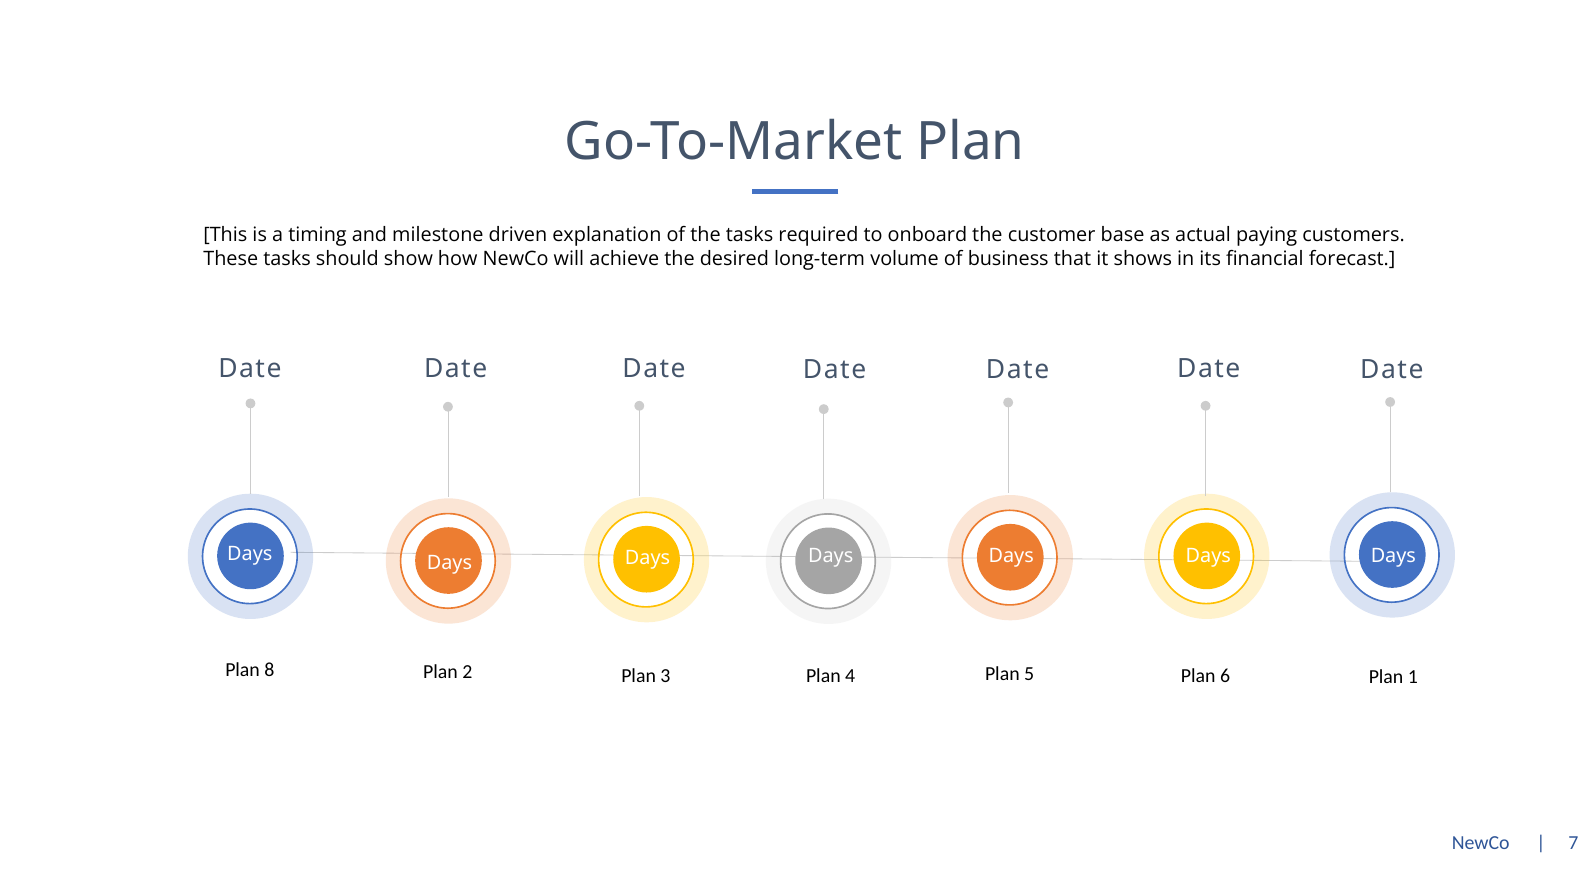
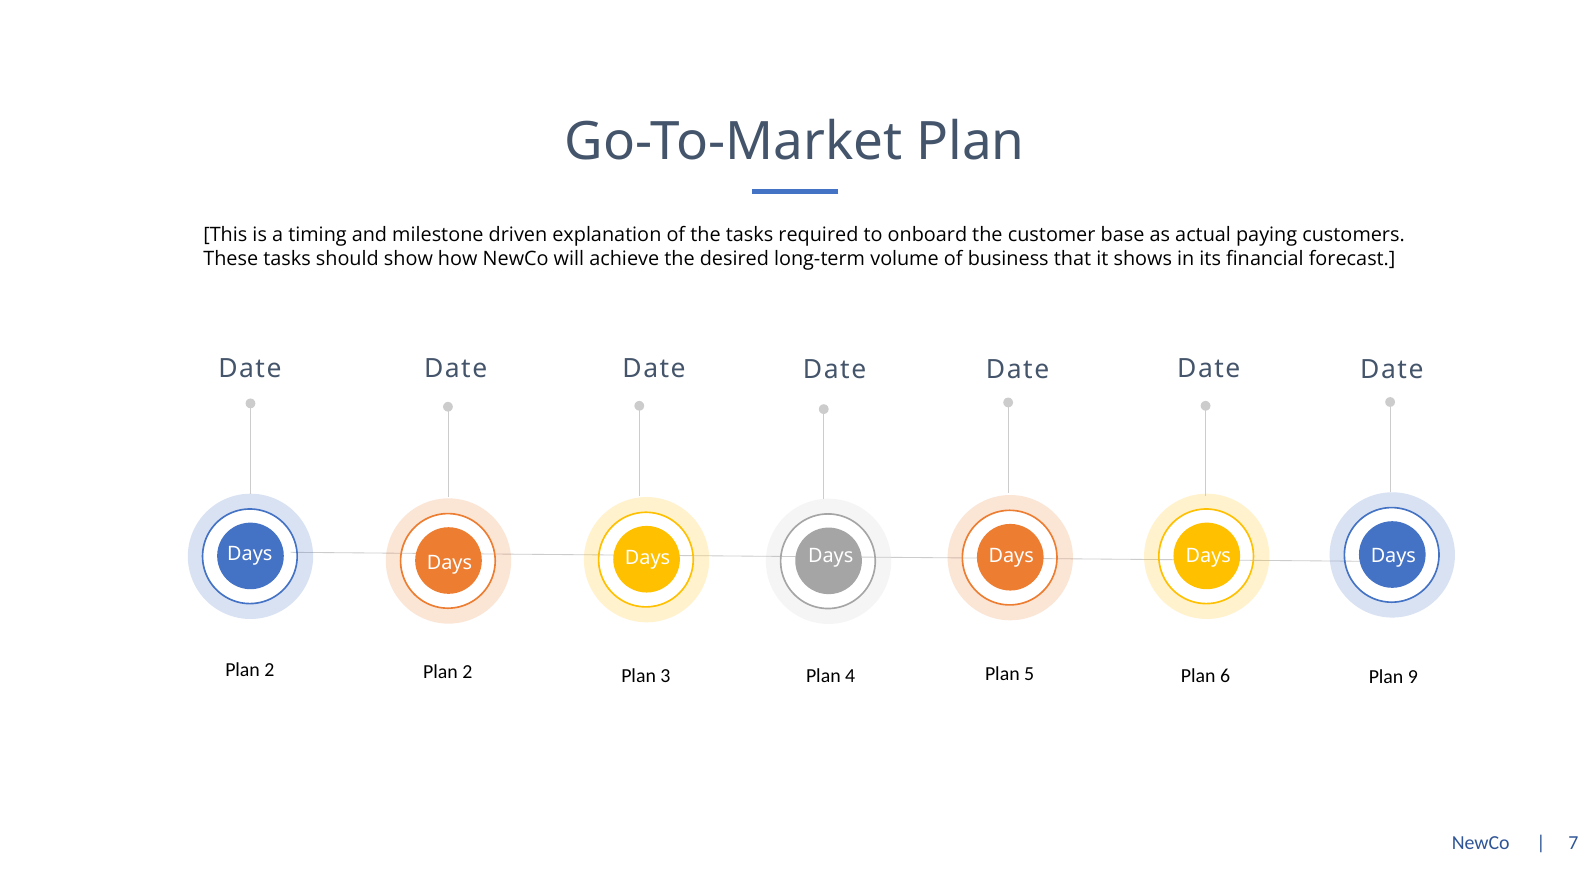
8 at (269, 671): 8 -> 2
1: 1 -> 9
